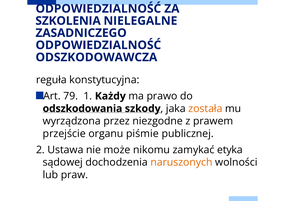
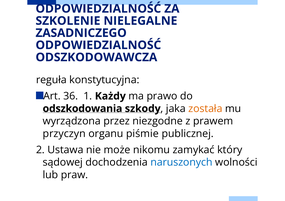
SZKOLENIA: SZKOLENIA -> SZKOLENIE
79: 79 -> 36
przejście: przejście -> przyczyn
etyka: etyka -> który
naruszonych colour: orange -> blue
